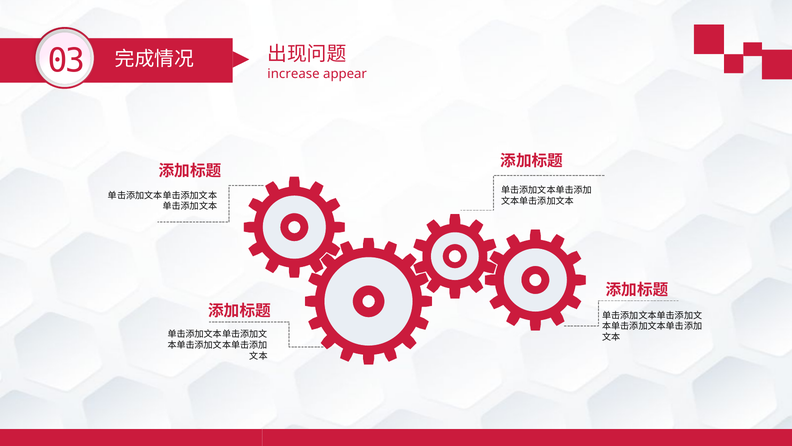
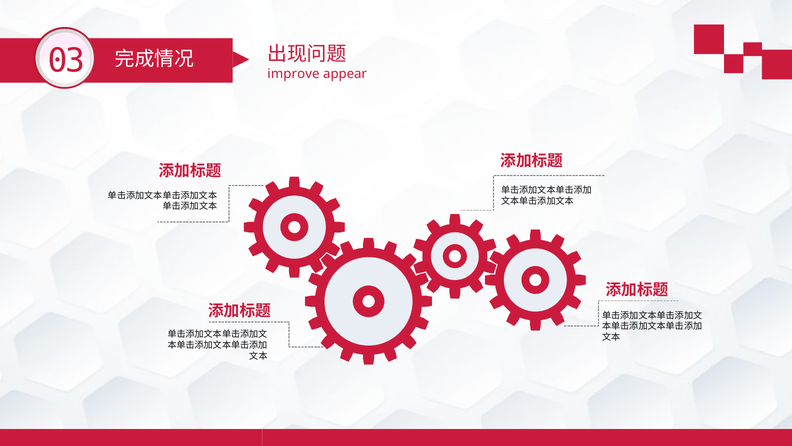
increase: increase -> improve
